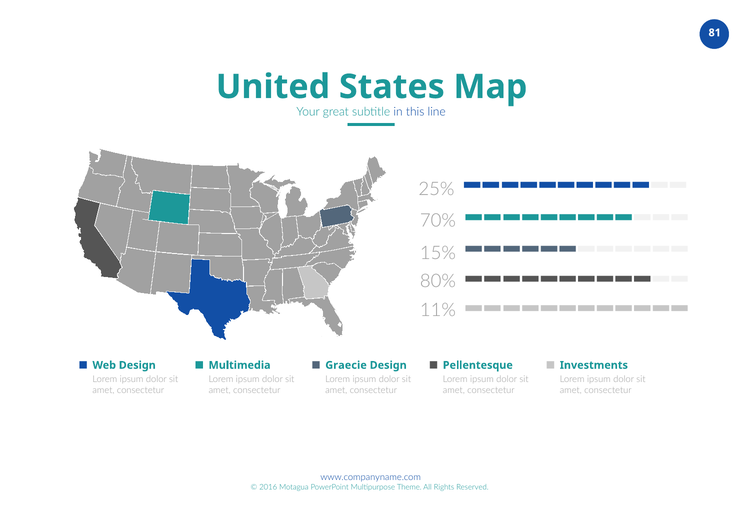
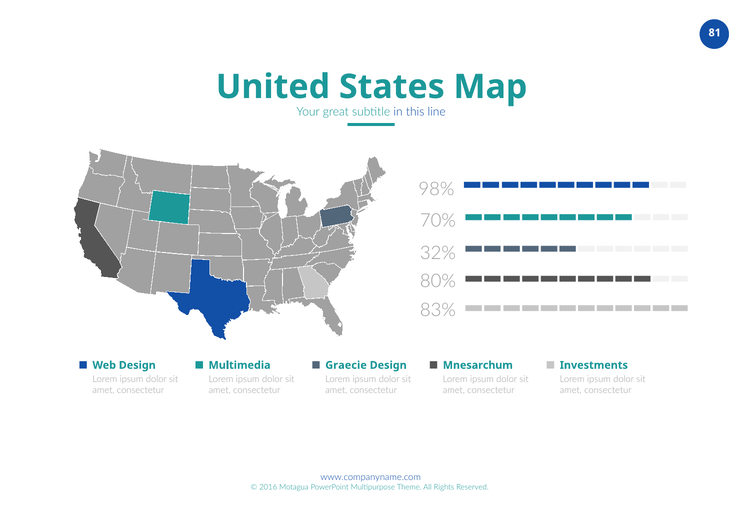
25%: 25% -> 98%
15%: 15% -> 32%
11%: 11% -> 83%
Pellentesque: Pellentesque -> Mnesarchum
